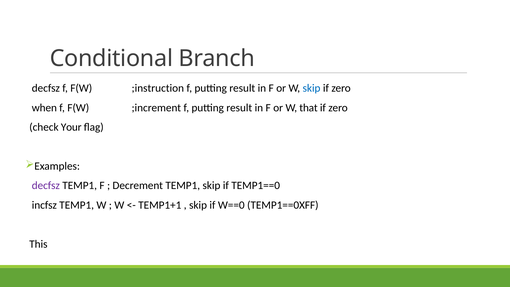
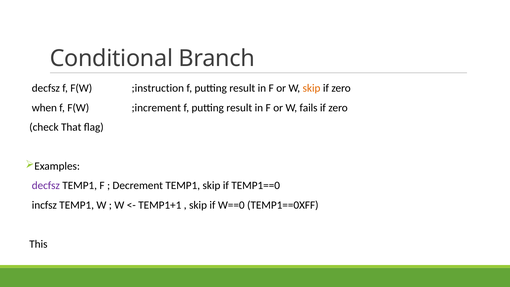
skip at (312, 88) colour: blue -> orange
that: that -> fails
Your: Your -> That
